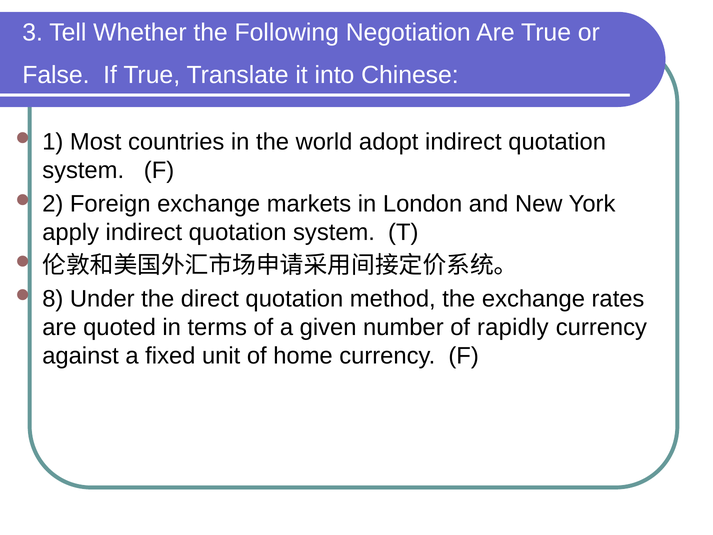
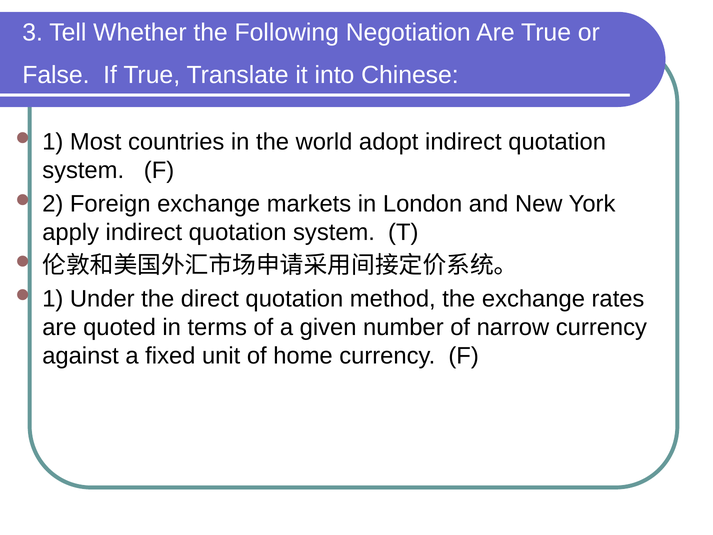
8 at (53, 299): 8 -> 1
rapidly: rapidly -> narrow
